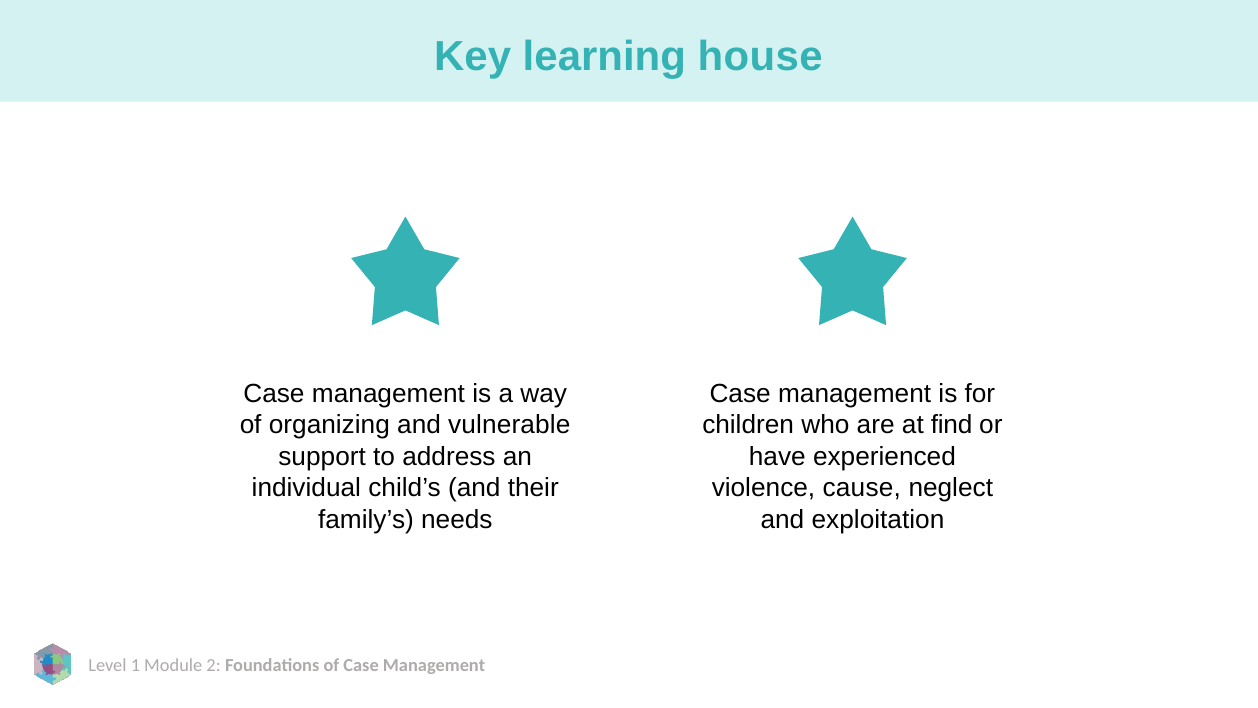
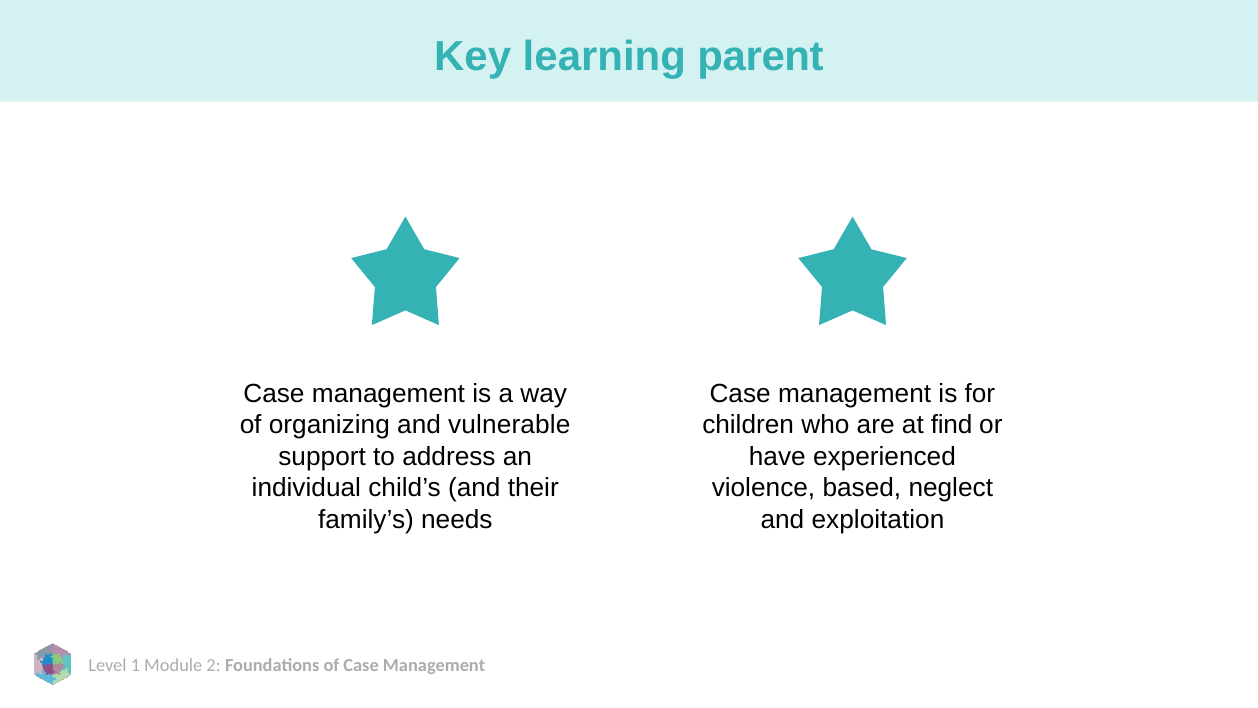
house: house -> parent
cause: cause -> based
